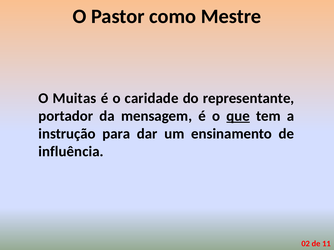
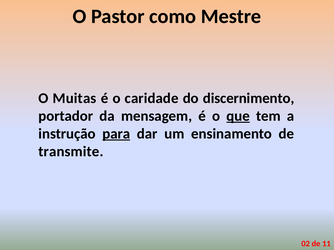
representante: representante -> discernimento
para underline: none -> present
influência: influência -> transmite
